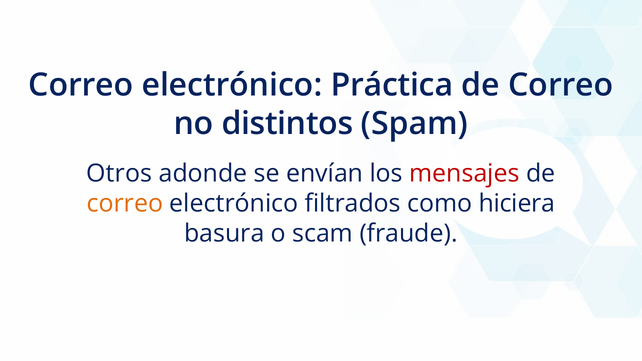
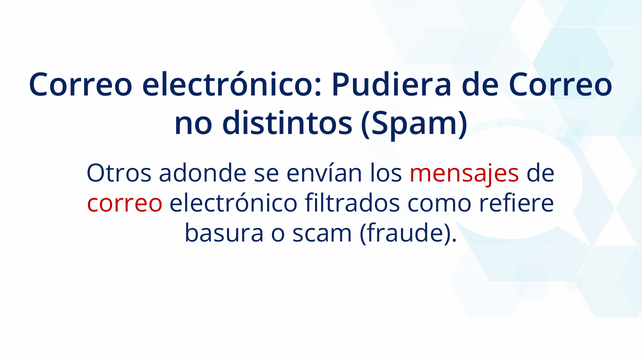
Práctica: Práctica -> Pudiera
correo at (125, 204) colour: orange -> red
hiciera: hiciera -> refiere
